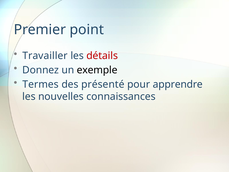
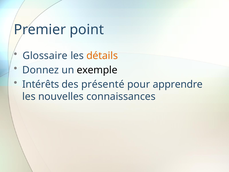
Travailler: Travailler -> Glossaire
détails colour: red -> orange
Termes: Termes -> Intérêts
